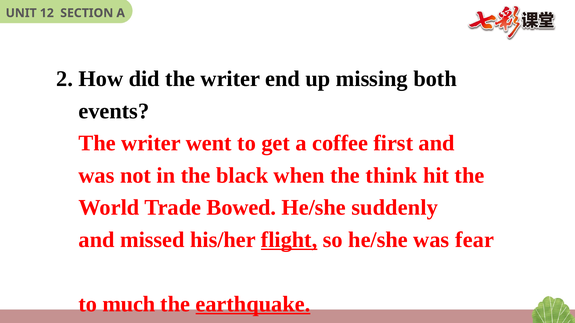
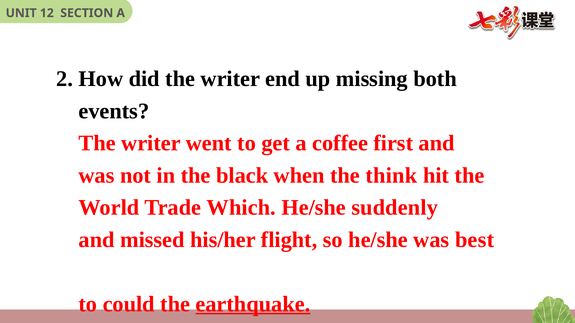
Bowed: Bowed -> Which
flight underline: present -> none
fear: fear -> best
much: much -> could
